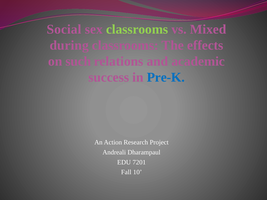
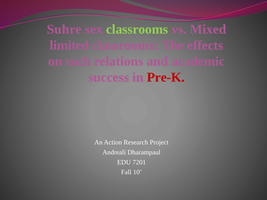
Social: Social -> Suhre
during: during -> limited
Pre-K colour: blue -> red
